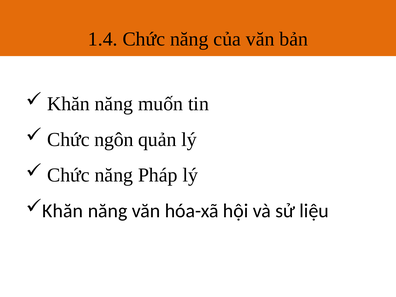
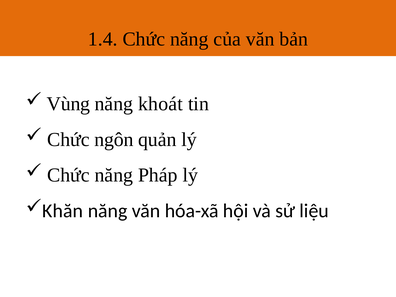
Khăn at (68, 104): Khăn -> Vùng
muốn: muốn -> khoát
